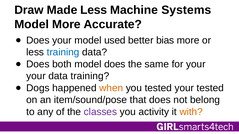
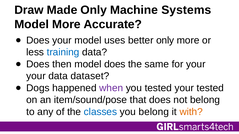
Made Less: Less -> Only
used: used -> uses
better bias: bias -> only
both: both -> then
data training: training -> dataset
when colour: orange -> purple
classes colour: purple -> blue
you activity: activity -> belong
